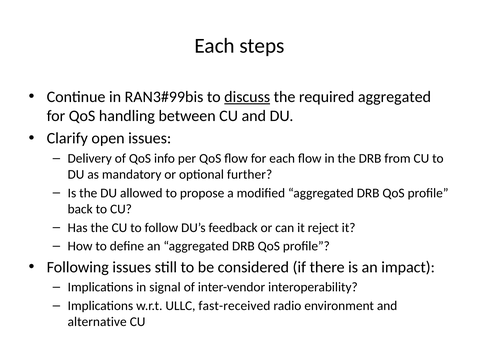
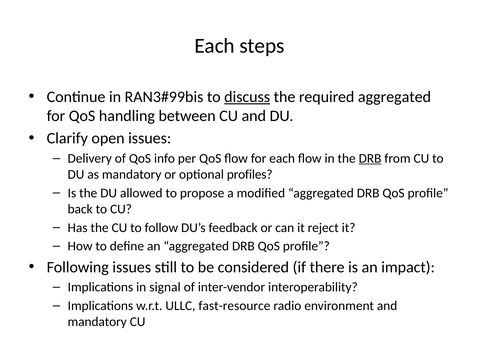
DRB at (370, 158) underline: none -> present
further: further -> profiles
fast-received: fast-received -> fast-resource
alternative at (97, 322): alternative -> mandatory
